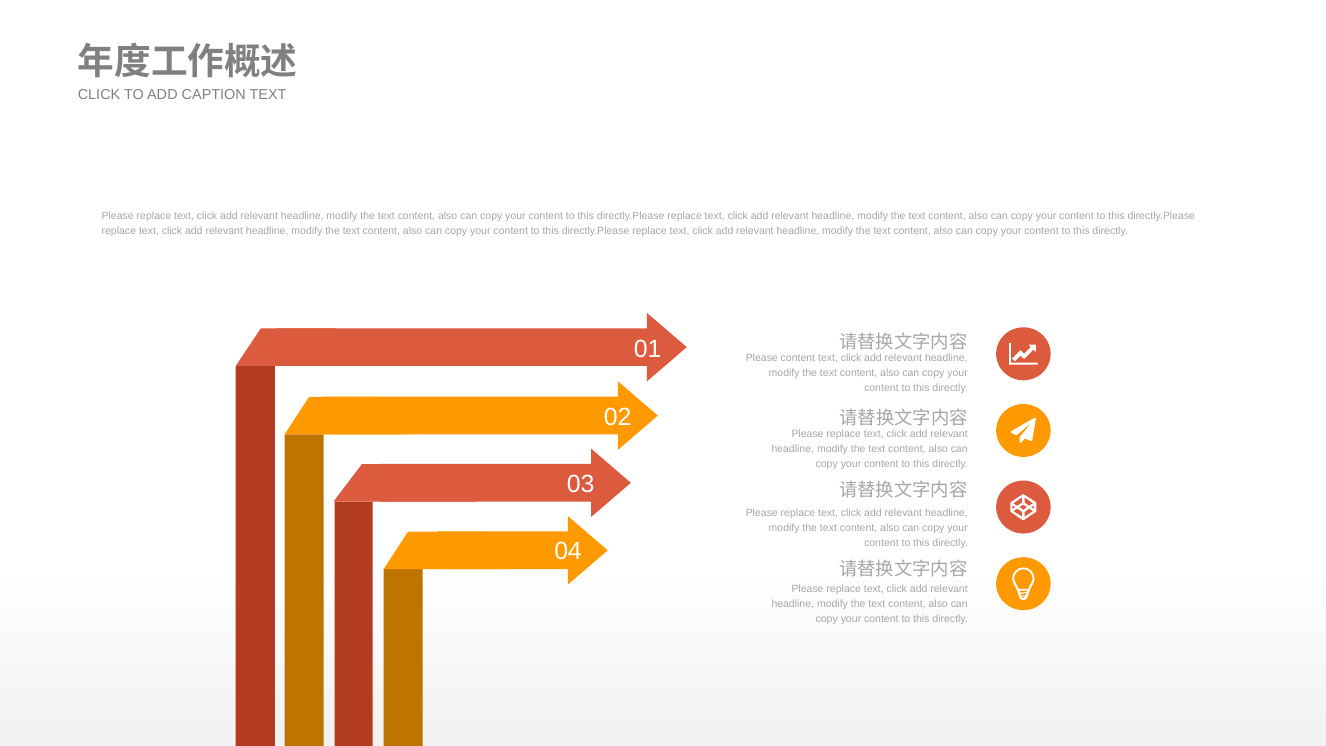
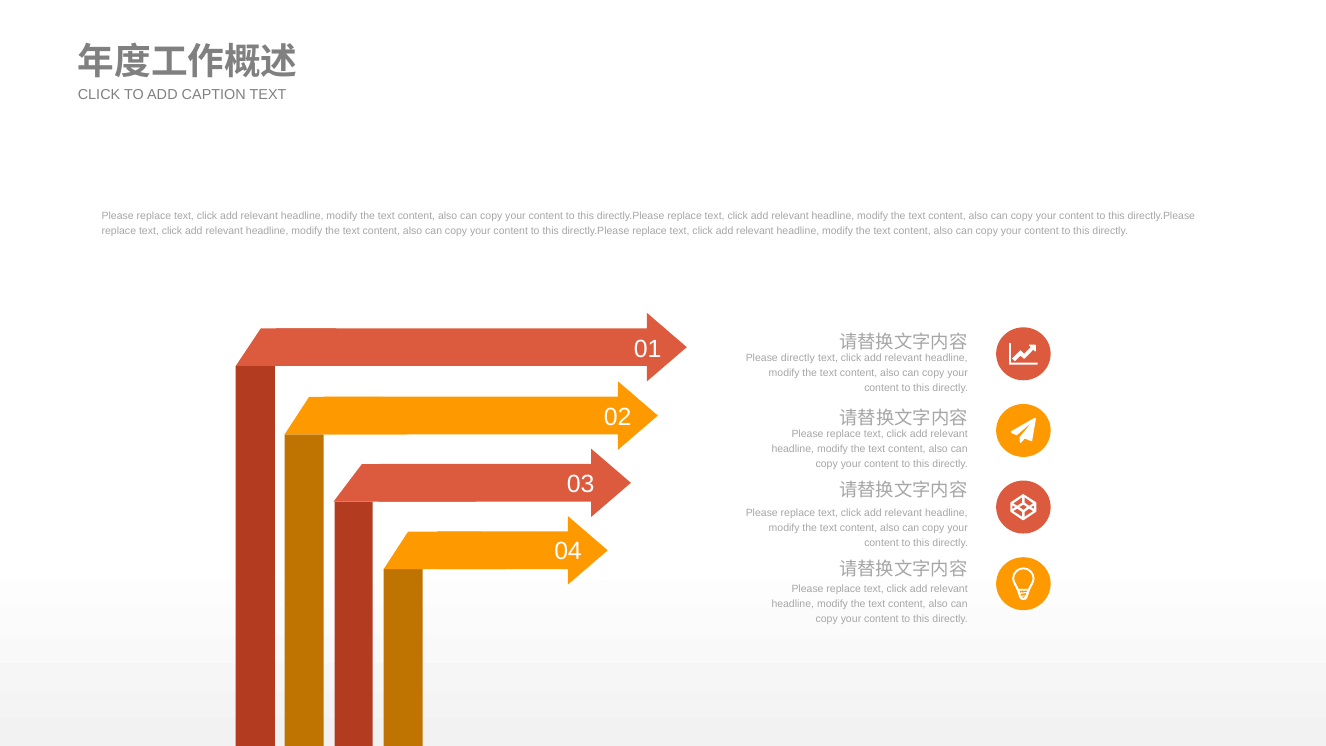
Please content: content -> directly
